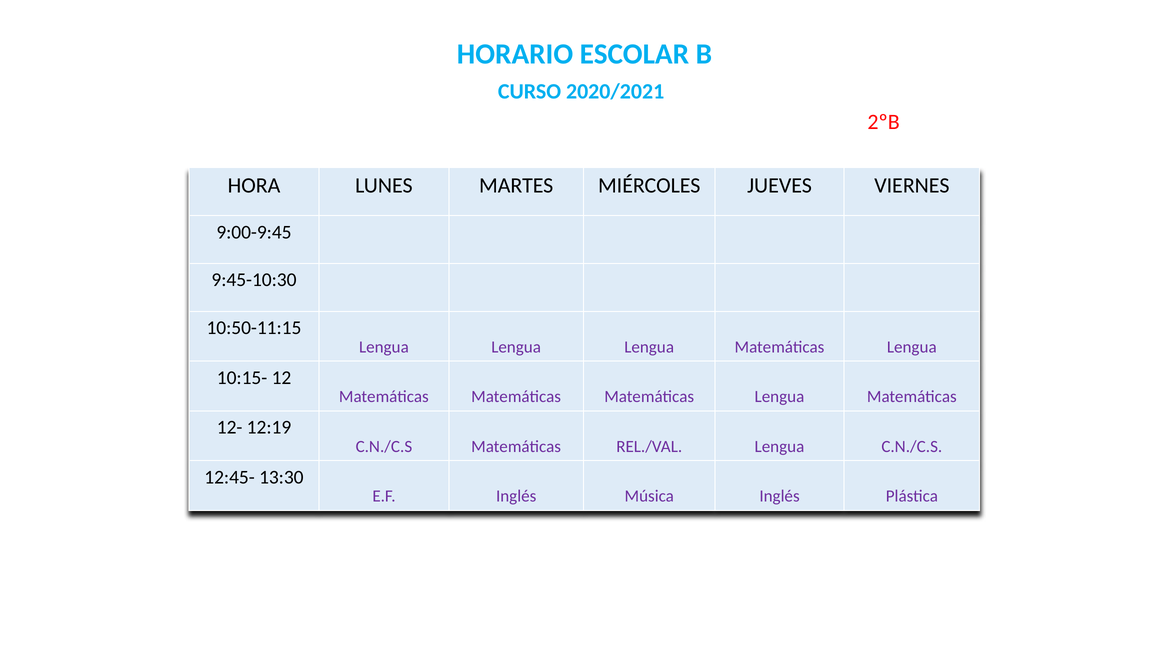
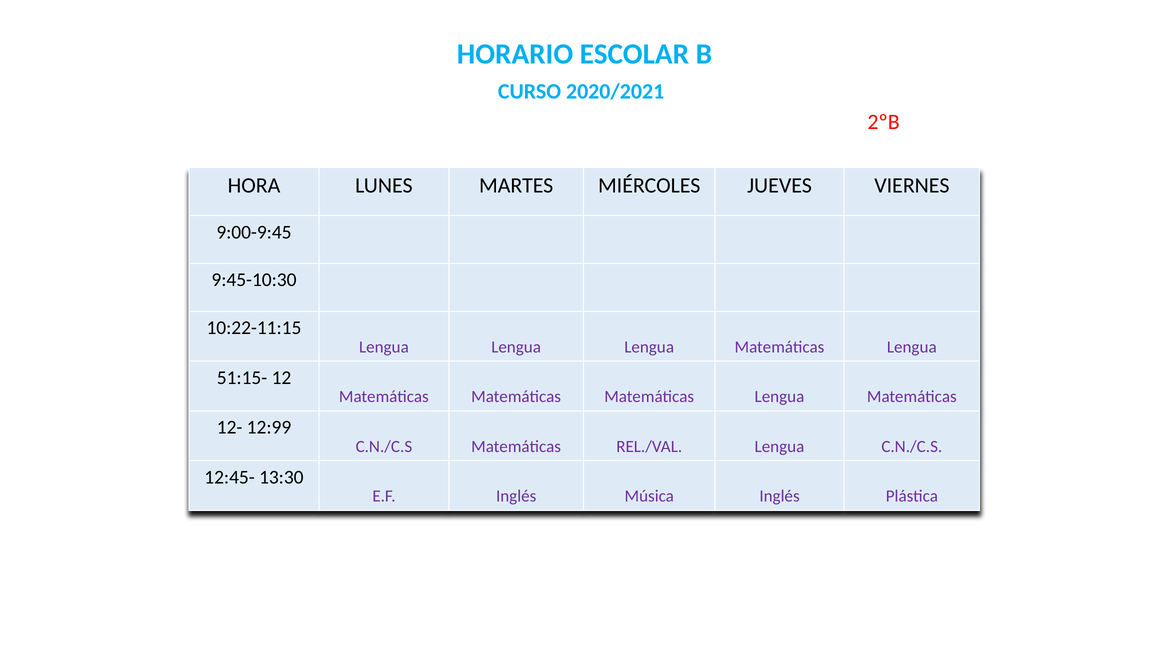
10:50-11:15: 10:50-11:15 -> 10:22-11:15
10:15-: 10:15- -> 51:15-
12:19: 12:19 -> 12:99
